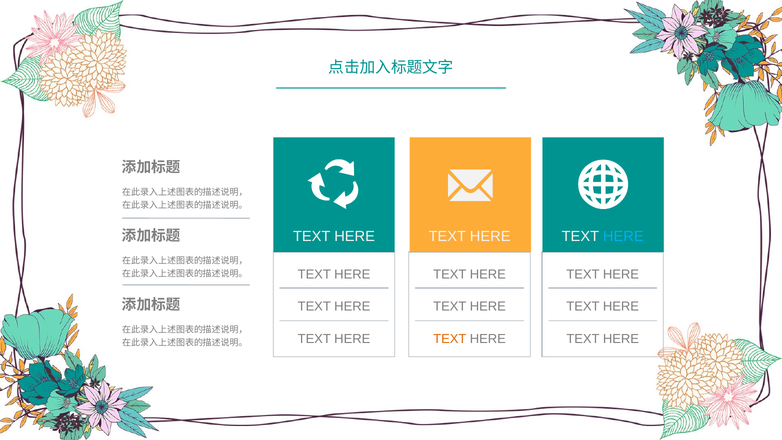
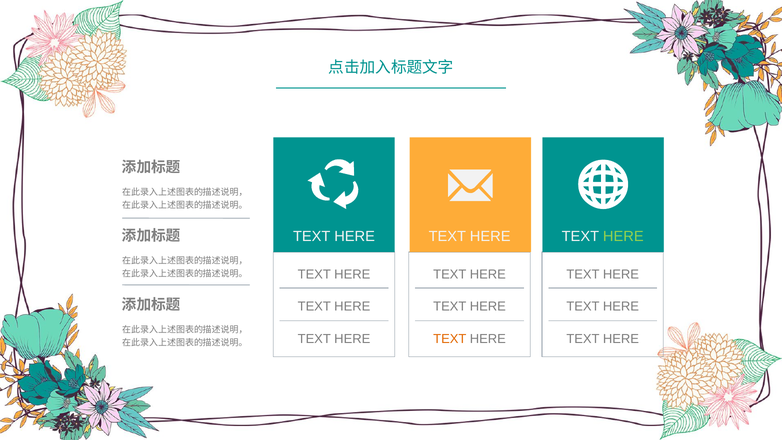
HERE at (623, 236) colour: light blue -> light green
